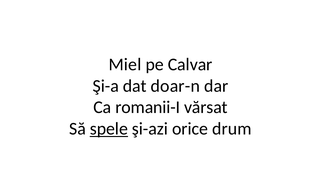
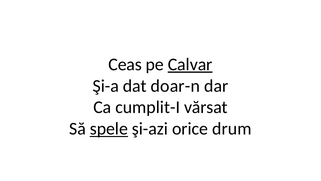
Miel: Miel -> Ceas
Calvar underline: none -> present
romanii-I: romanii-I -> cumplit-I
